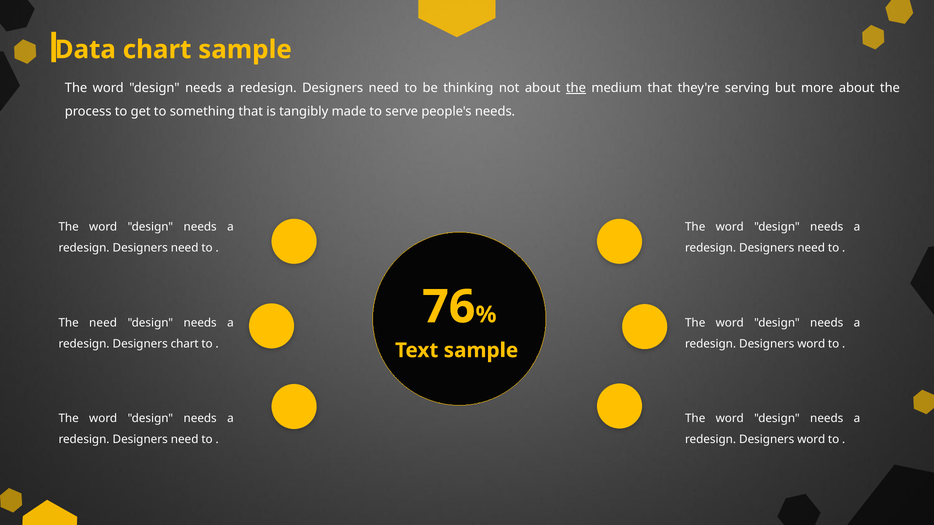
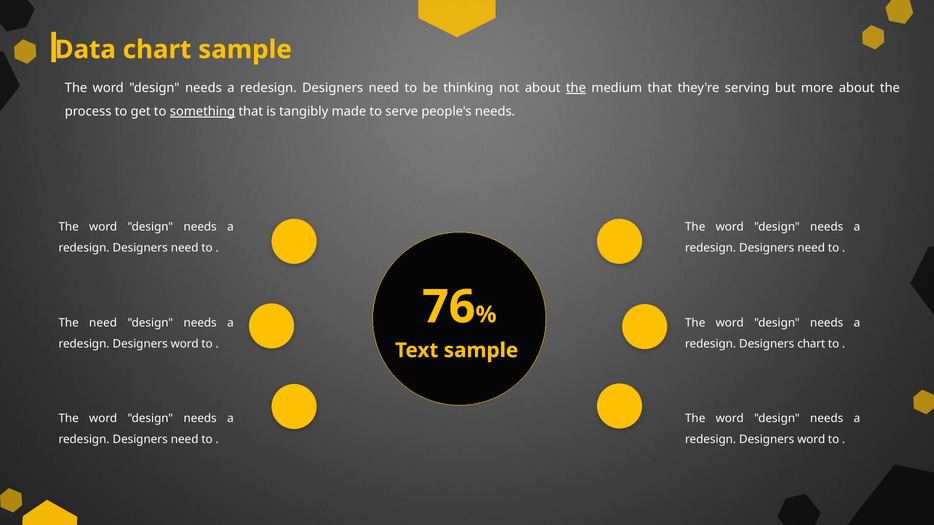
something underline: none -> present
chart at (185, 344): chart -> word
word at (811, 344): word -> chart
